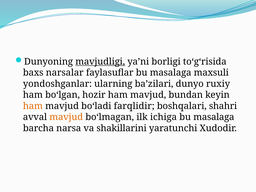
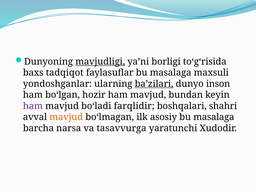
narsalar: narsalar -> tadqiqot
ba’zilari underline: none -> present
ruxiy: ruxiy -> inson
ham at (33, 106) colour: orange -> purple
ichiga: ichiga -> asosiy
shakillarini: shakillarini -> tasavvurga
